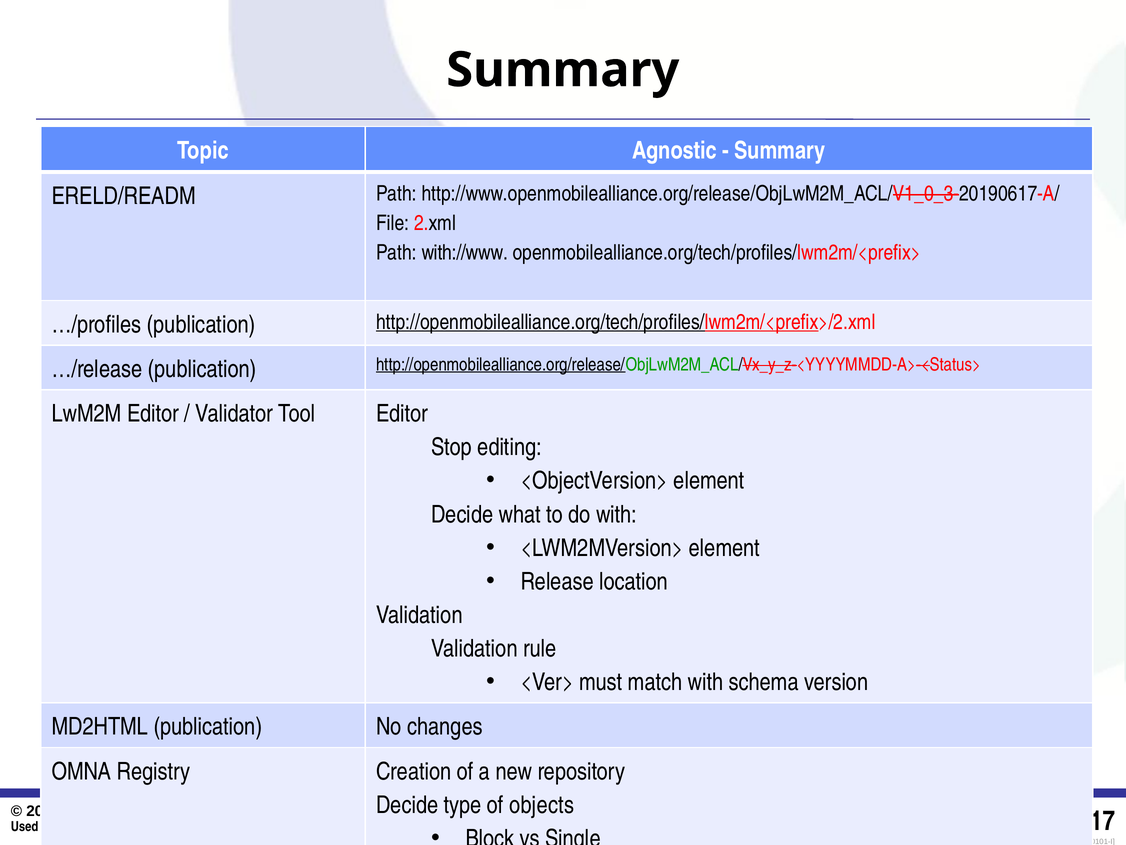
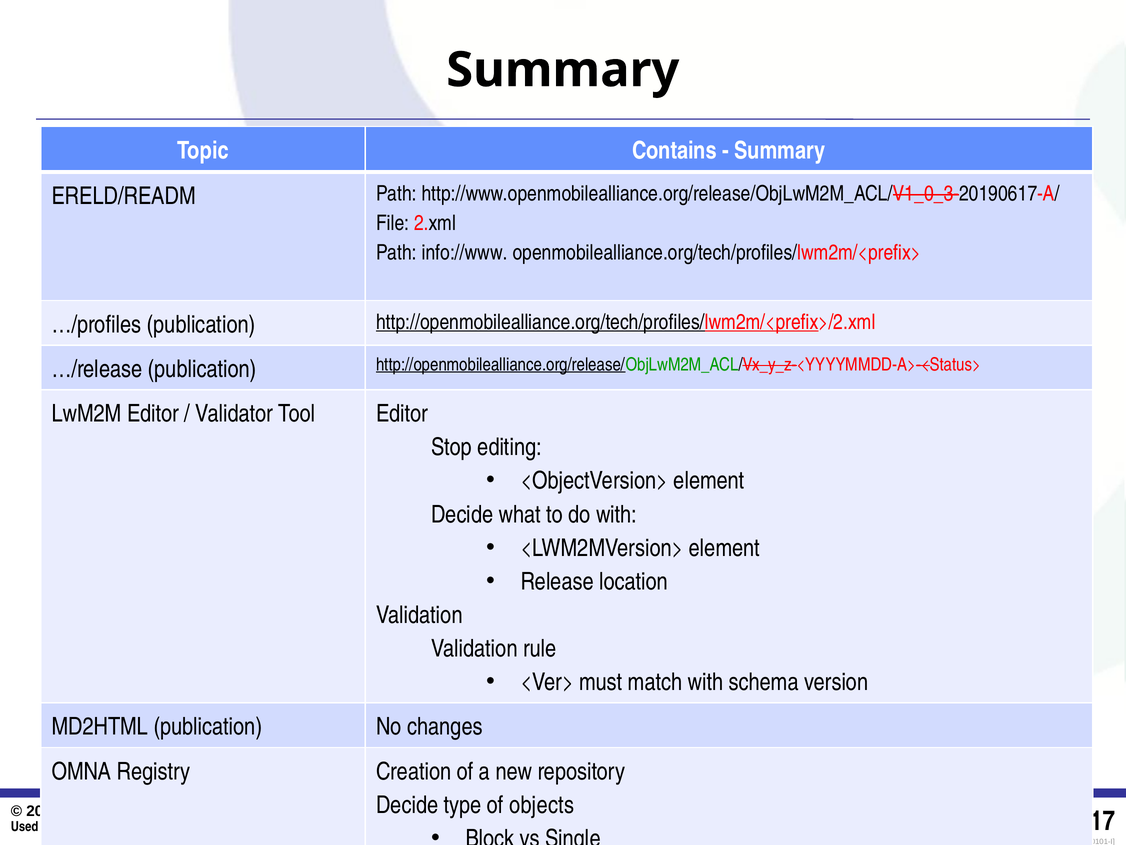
Agnostic: Agnostic -> Contains
with://www: with://www -> info://www
